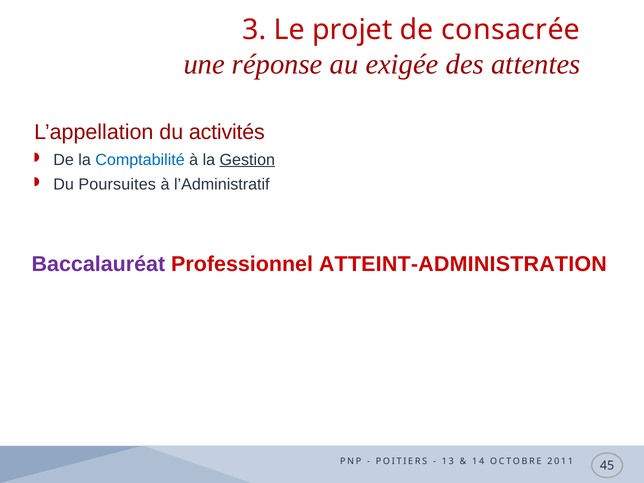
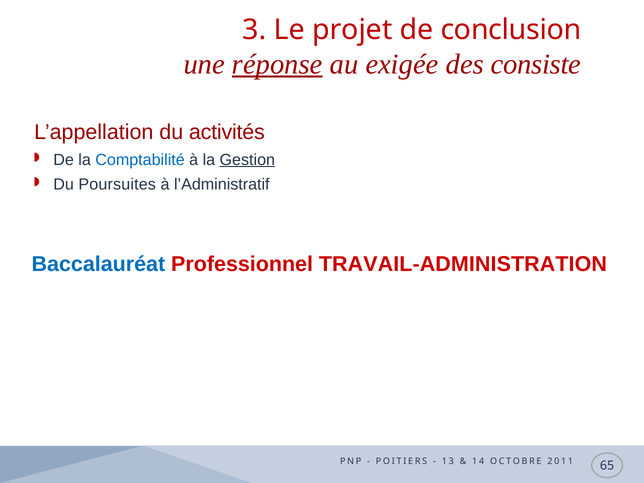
consacrée: consacrée -> conclusion
réponse underline: none -> present
attentes: attentes -> consiste
Baccalauréat colour: purple -> blue
ATTEINT-ADMINISTRATION: ATTEINT-ADMINISTRATION -> TRAVAIL-ADMINISTRATION
45: 45 -> 65
